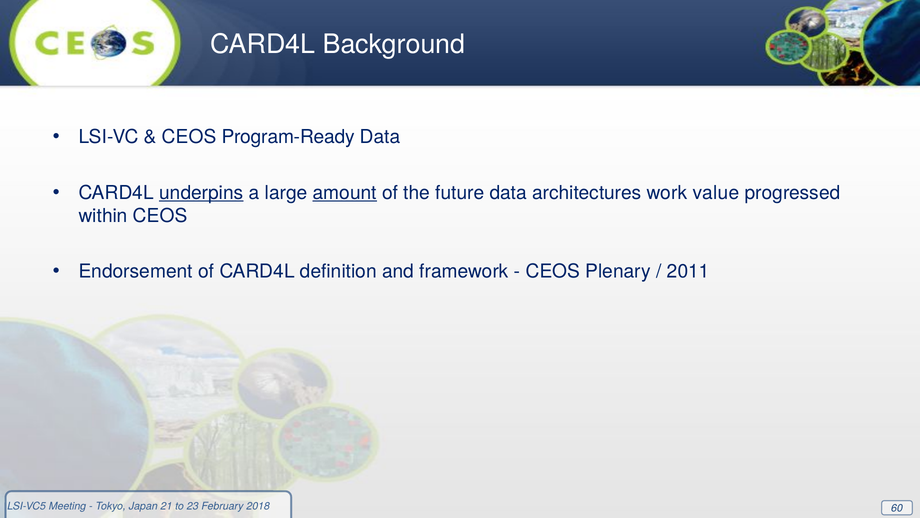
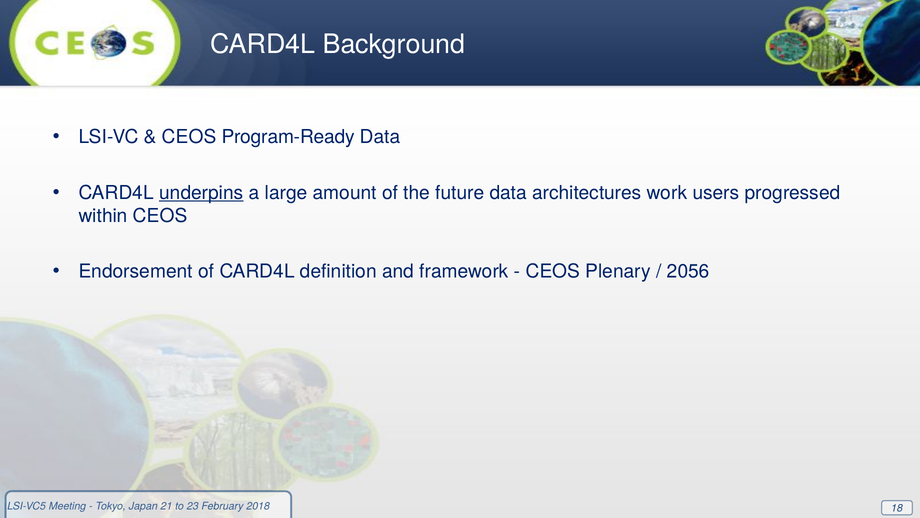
amount underline: present -> none
value: value -> users
2011: 2011 -> 2056
60: 60 -> 18
